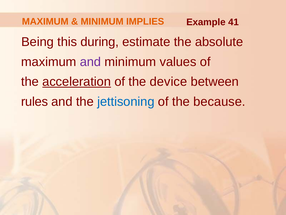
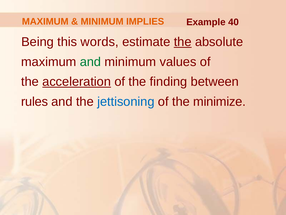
41: 41 -> 40
during: during -> words
the at (183, 42) underline: none -> present
and at (90, 62) colour: purple -> green
device: device -> finding
because: because -> minimize
